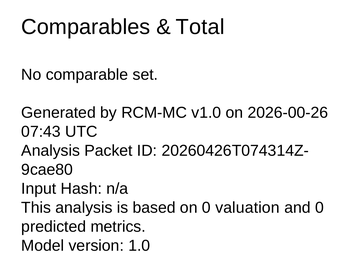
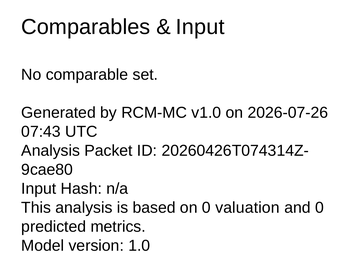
Total at (200, 27): Total -> Input
2026-00-26: 2026-00-26 -> 2026-07-26
